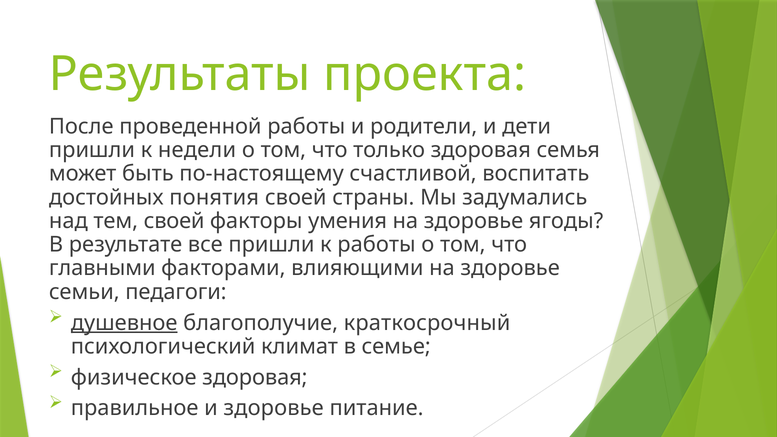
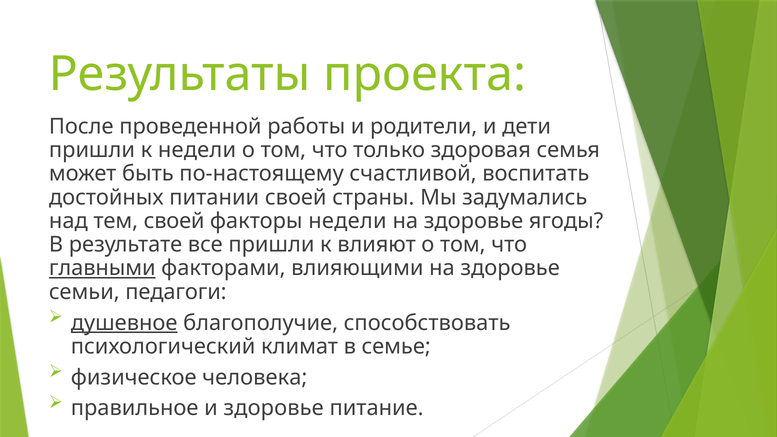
понятия: понятия -> питании
факторы умения: умения -> недели
к работы: работы -> влияют
главными underline: none -> present
краткосрочный: краткосрочный -> способствовать
физическое здоровая: здоровая -> человека
